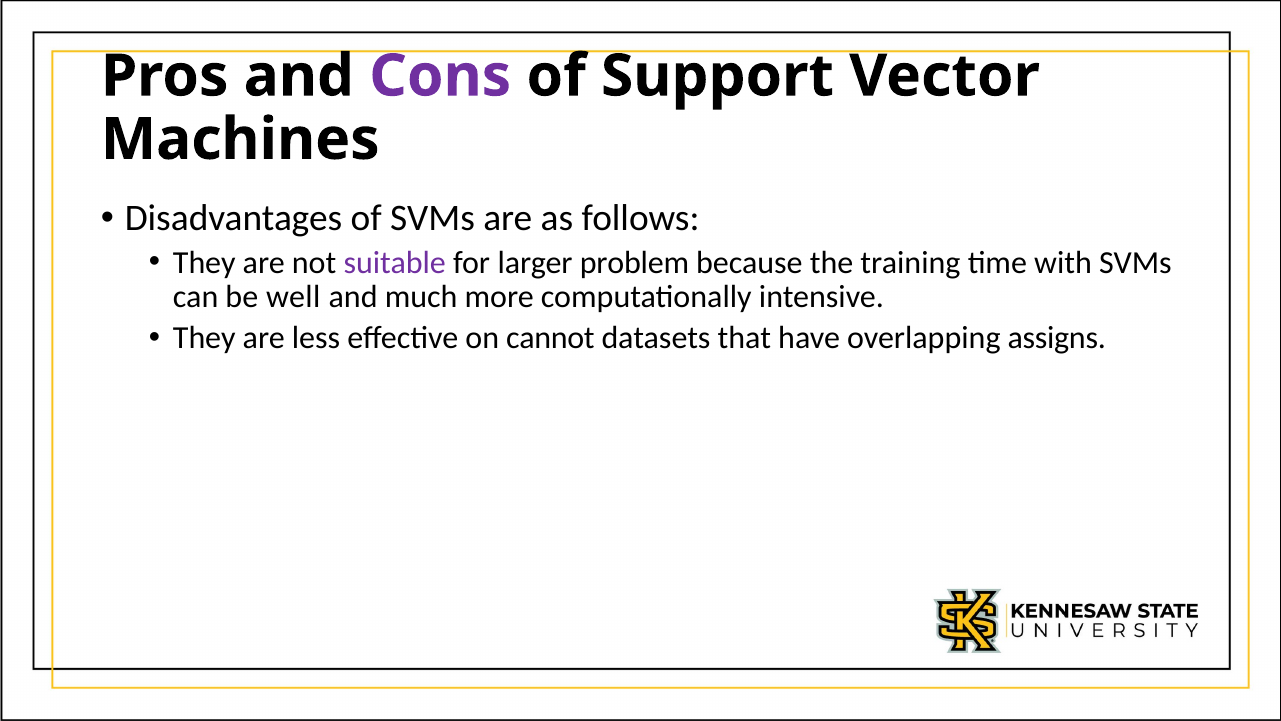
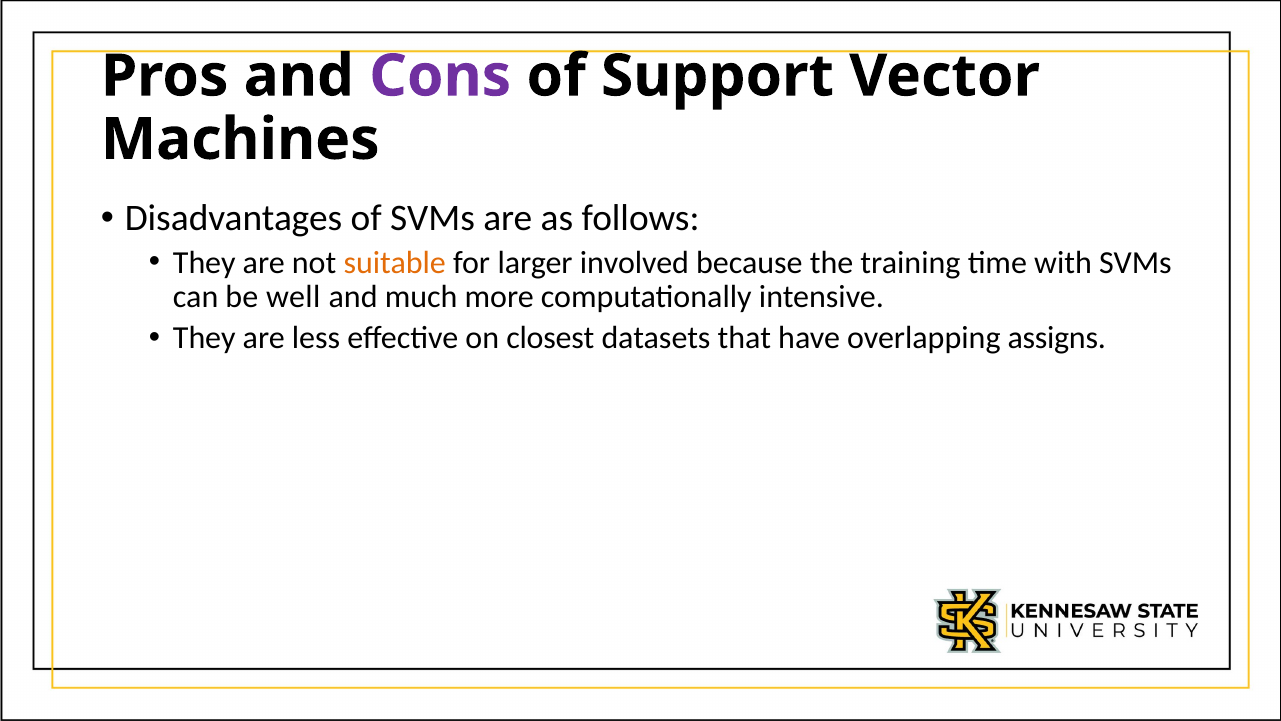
suitable colour: purple -> orange
problem: problem -> involved
cannot: cannot -> closest
